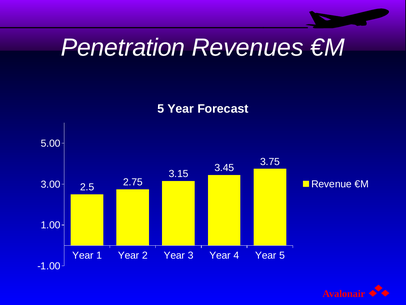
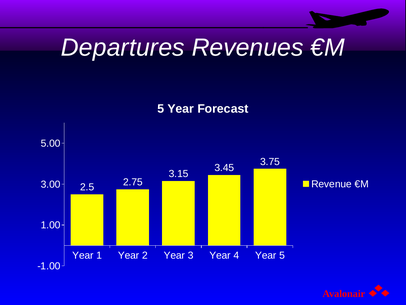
Penetration: Penetration -> Departures
